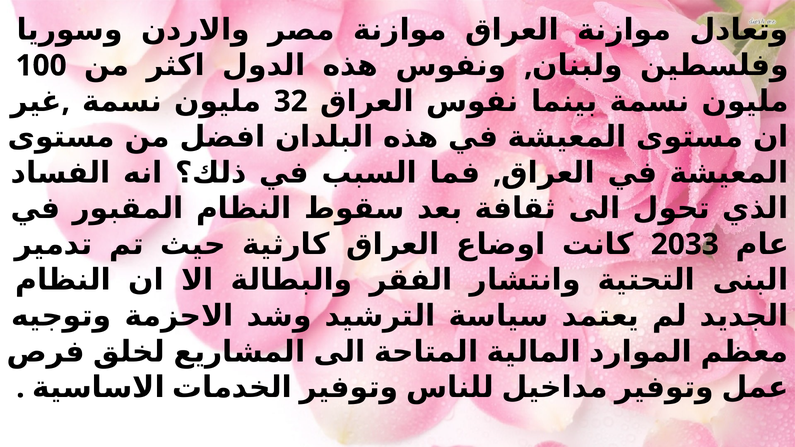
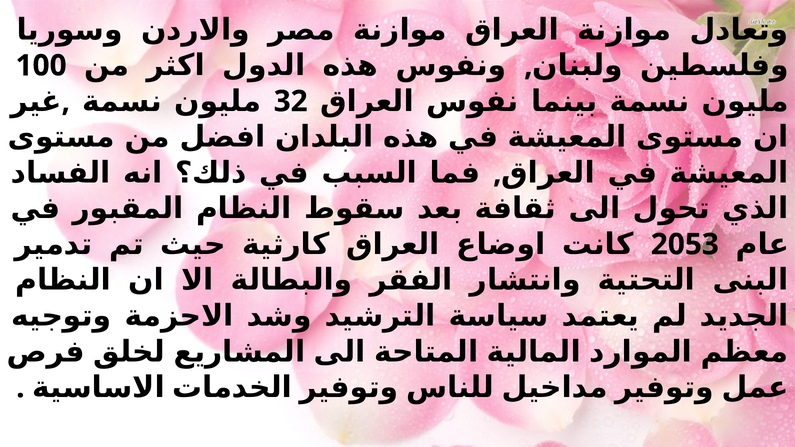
2033: 2033 -> 2053
